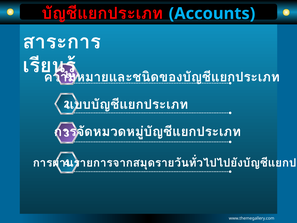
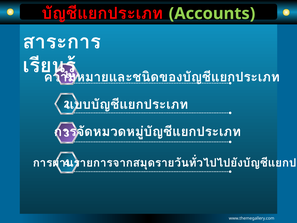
Accounts colour: light blue -> light green
